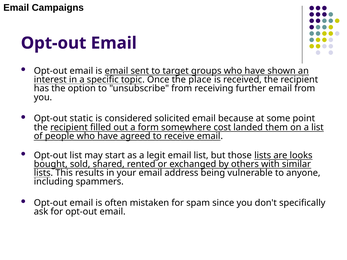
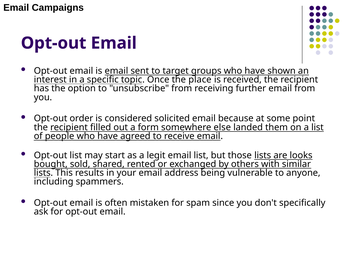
static: static -> order
cost: cost -> else
